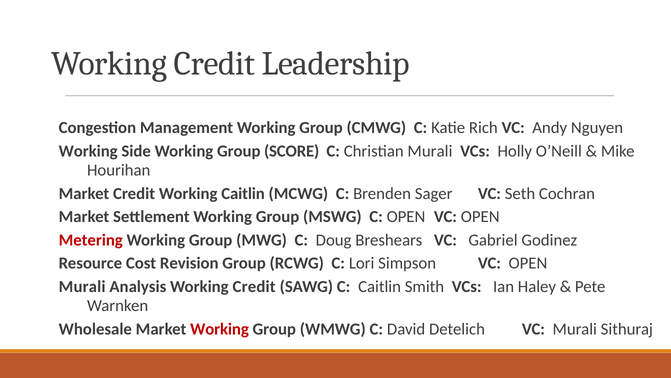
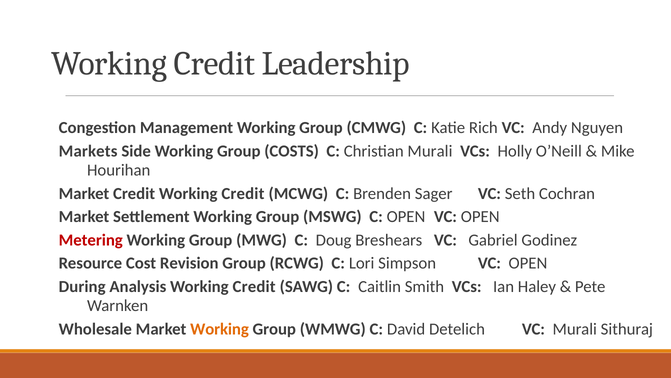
Working at (88, 151): Working -> Markets
SCORE: SCORE -> COSTS
Credit Working Caitlin: Caitlin -> Credit
Murali at (82, 286): Murali -> During
Working at (219, 329) colour: red -> orange
